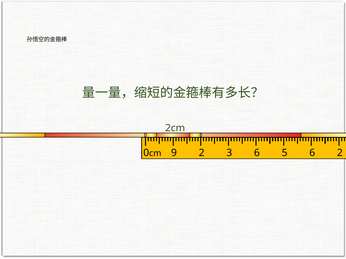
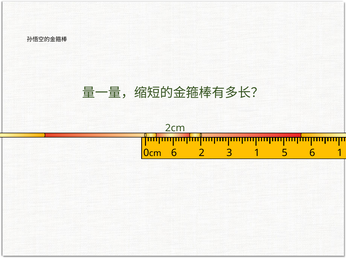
0cm 9: 9 -> 6
3 6: 6 -> 1
6 2: 2 -> 1
